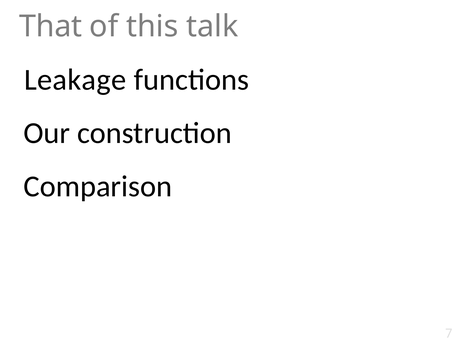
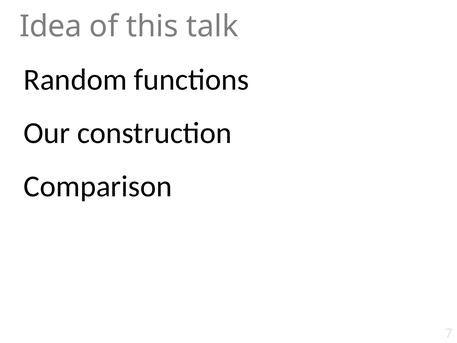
That: That -> Idea
Leakage: Leakage -> Random
